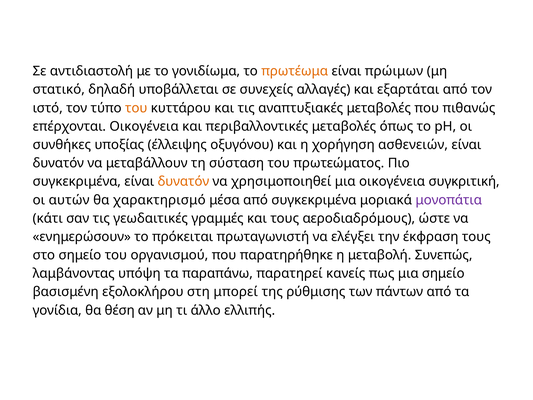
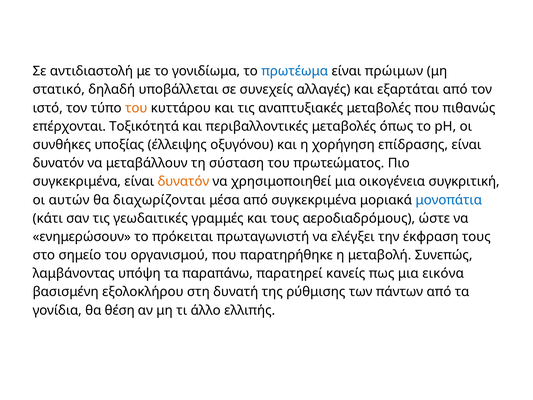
πρωτέωμα colour: orange -> blue
επέρχονται Οικογένεια: Οικογένεια -> Τοξικότητά
ασθενειών: ασθενειών -> επίδρασης
χαρακτηρισμό: χαρακτηρισμό -> διαχωρίζονται
μονοπάτια colour: purple -> blue
μια σημείο: σημείο -> εικόνα
μπορεί: μπορεί -> δυνατή
